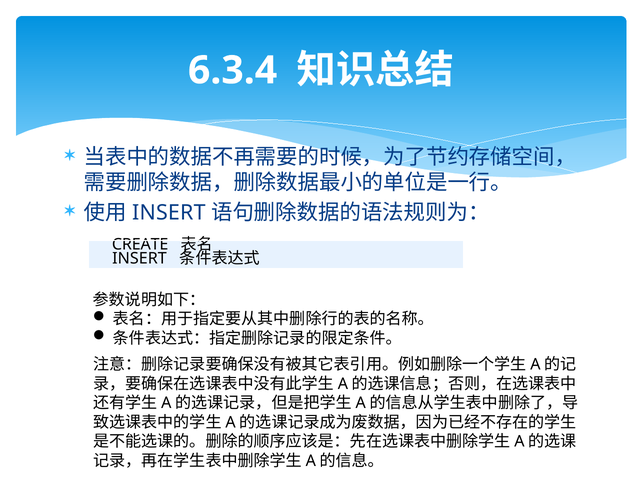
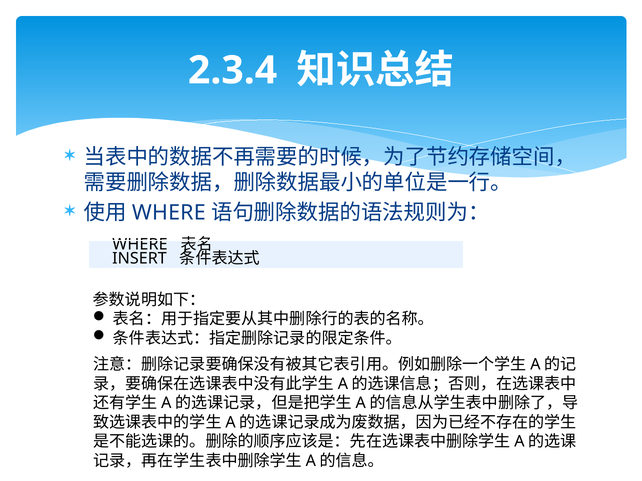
6.3.4: 6.3.4 -> 2.3.4
INSERT at (169, 213): INSERT -> WHERE
CREATE at (140, 245): CREATE -> WHERE
